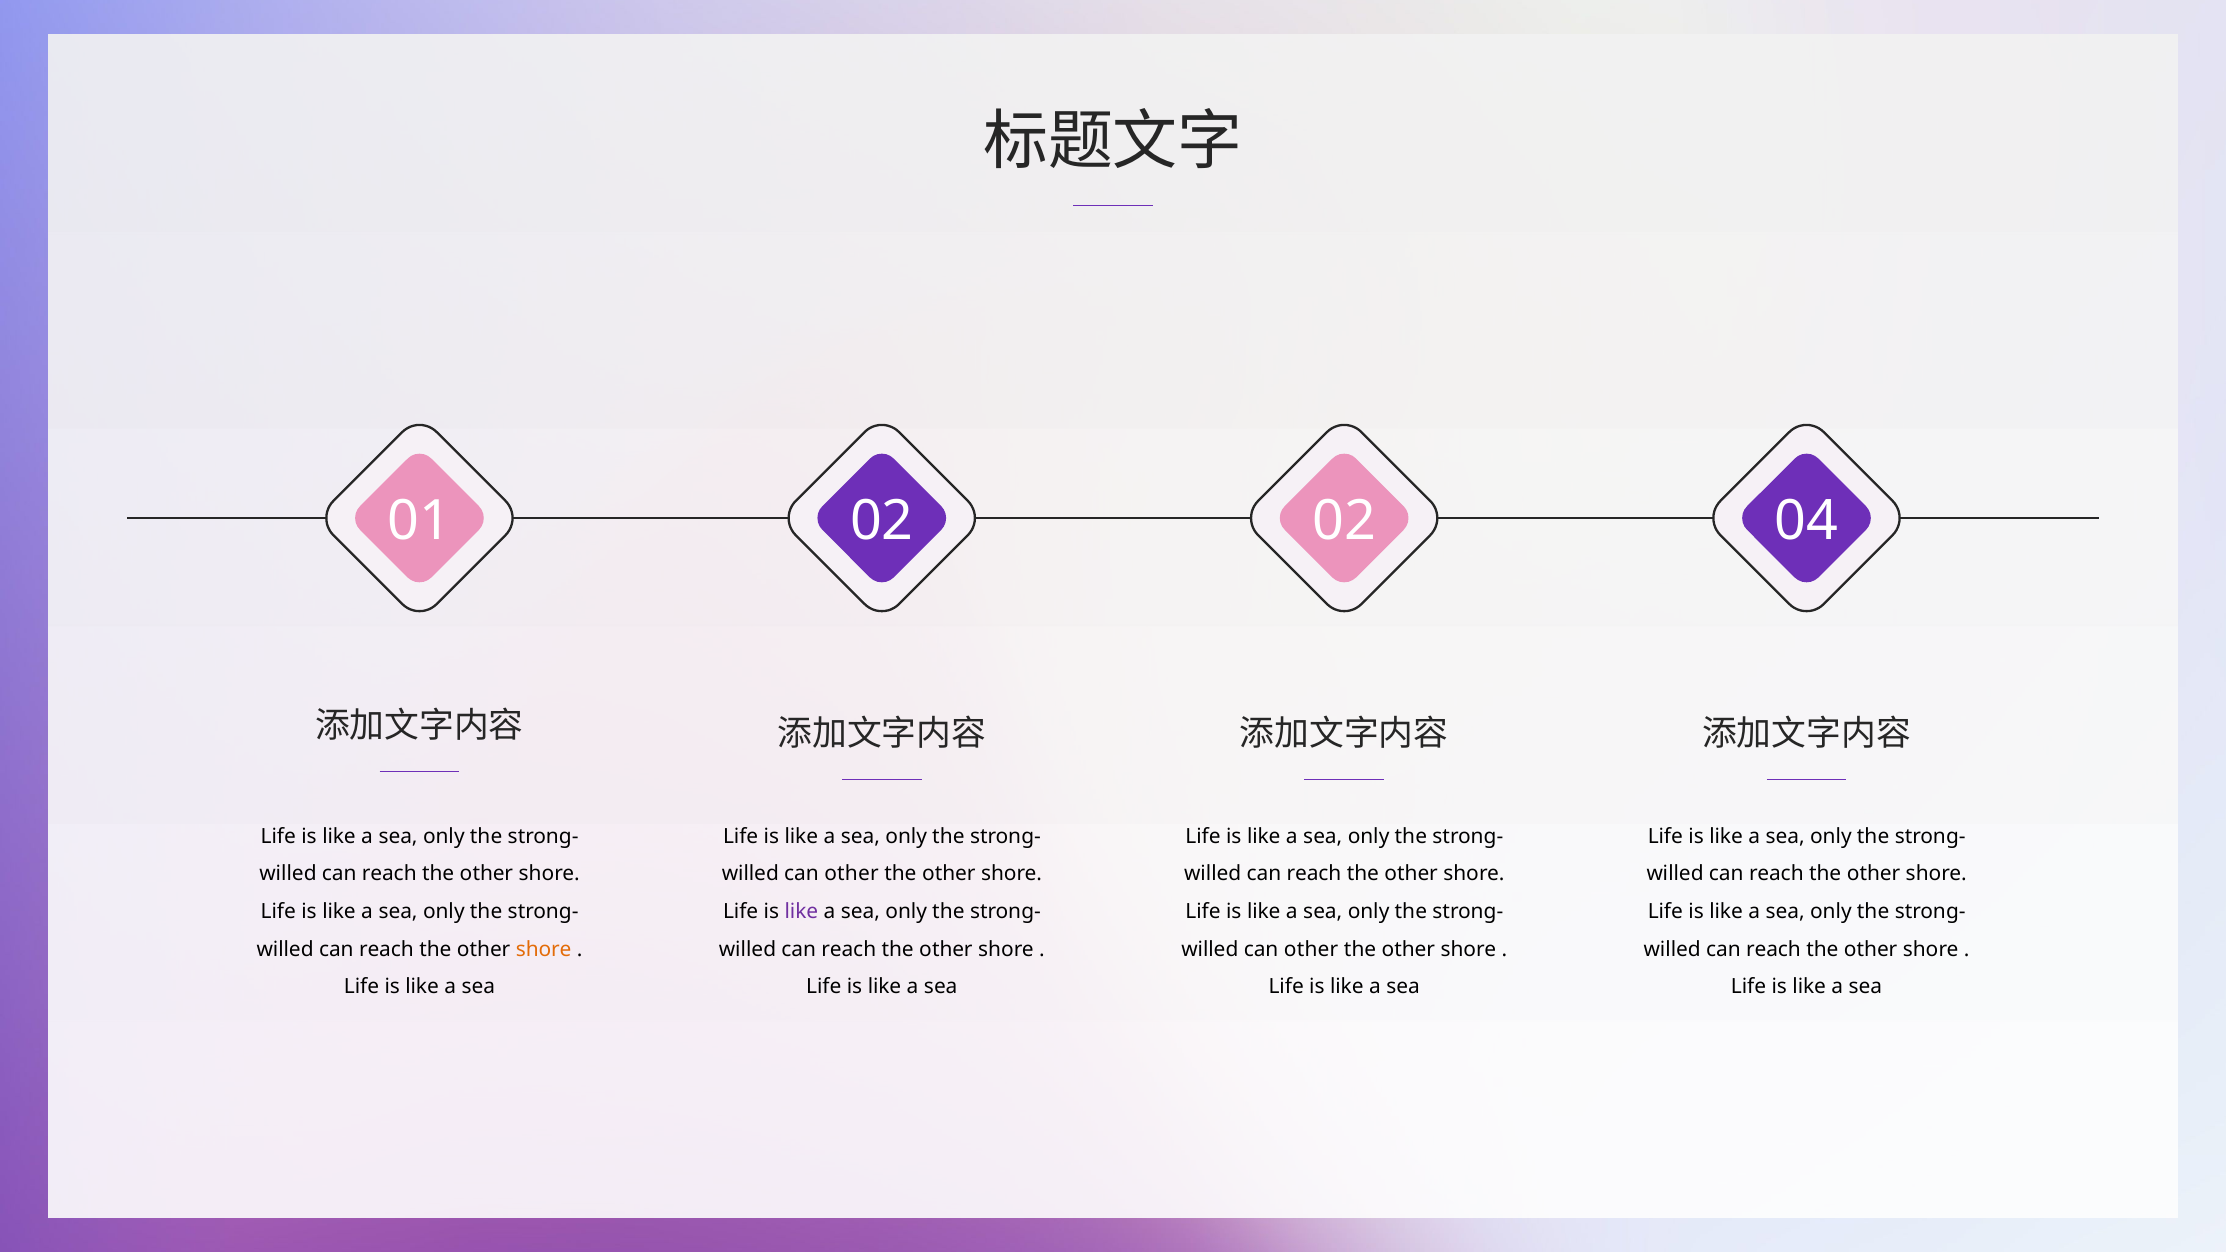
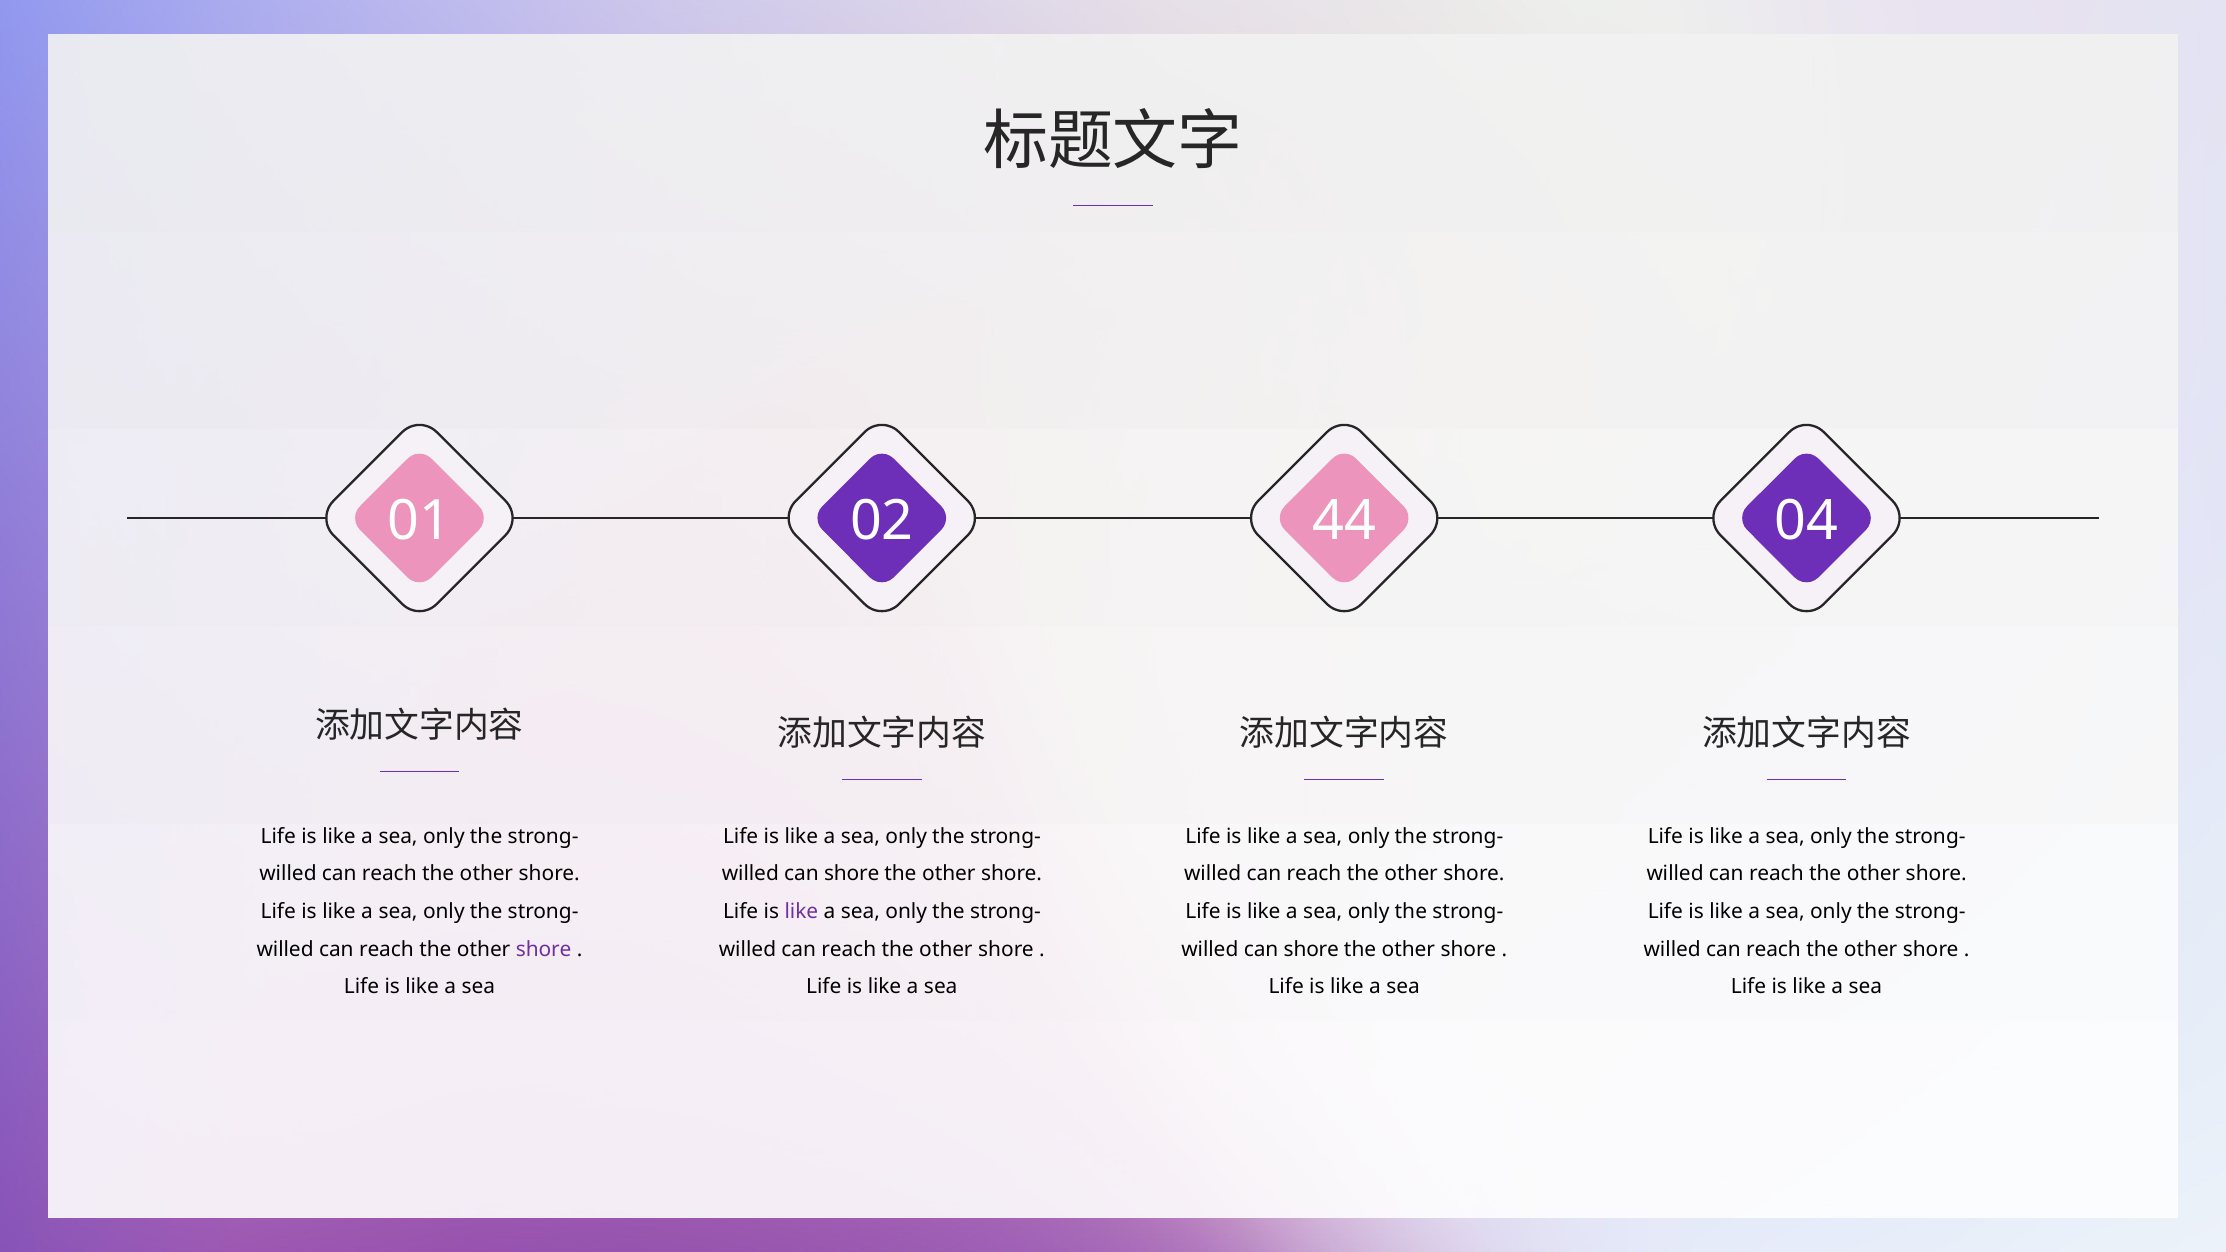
02 02: 02 -> 44
other at (852, 874): other -> shore
shore at (544, 949) colour: orange -> purple
other at (1311, 949): other -> shore
